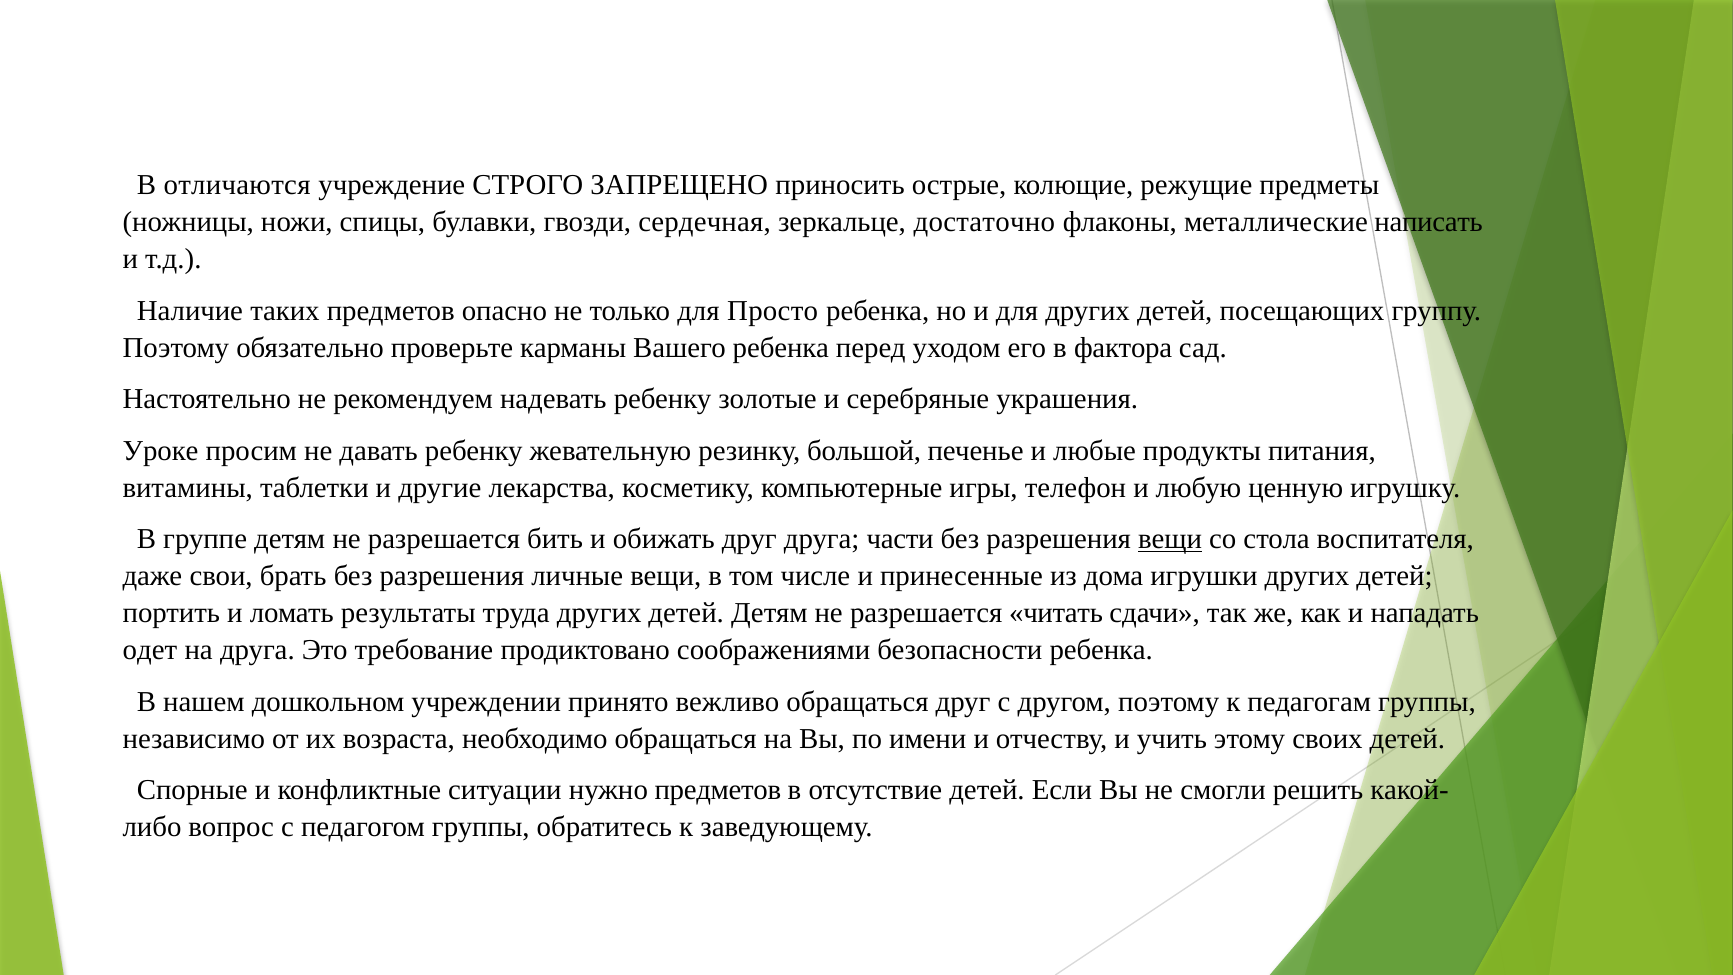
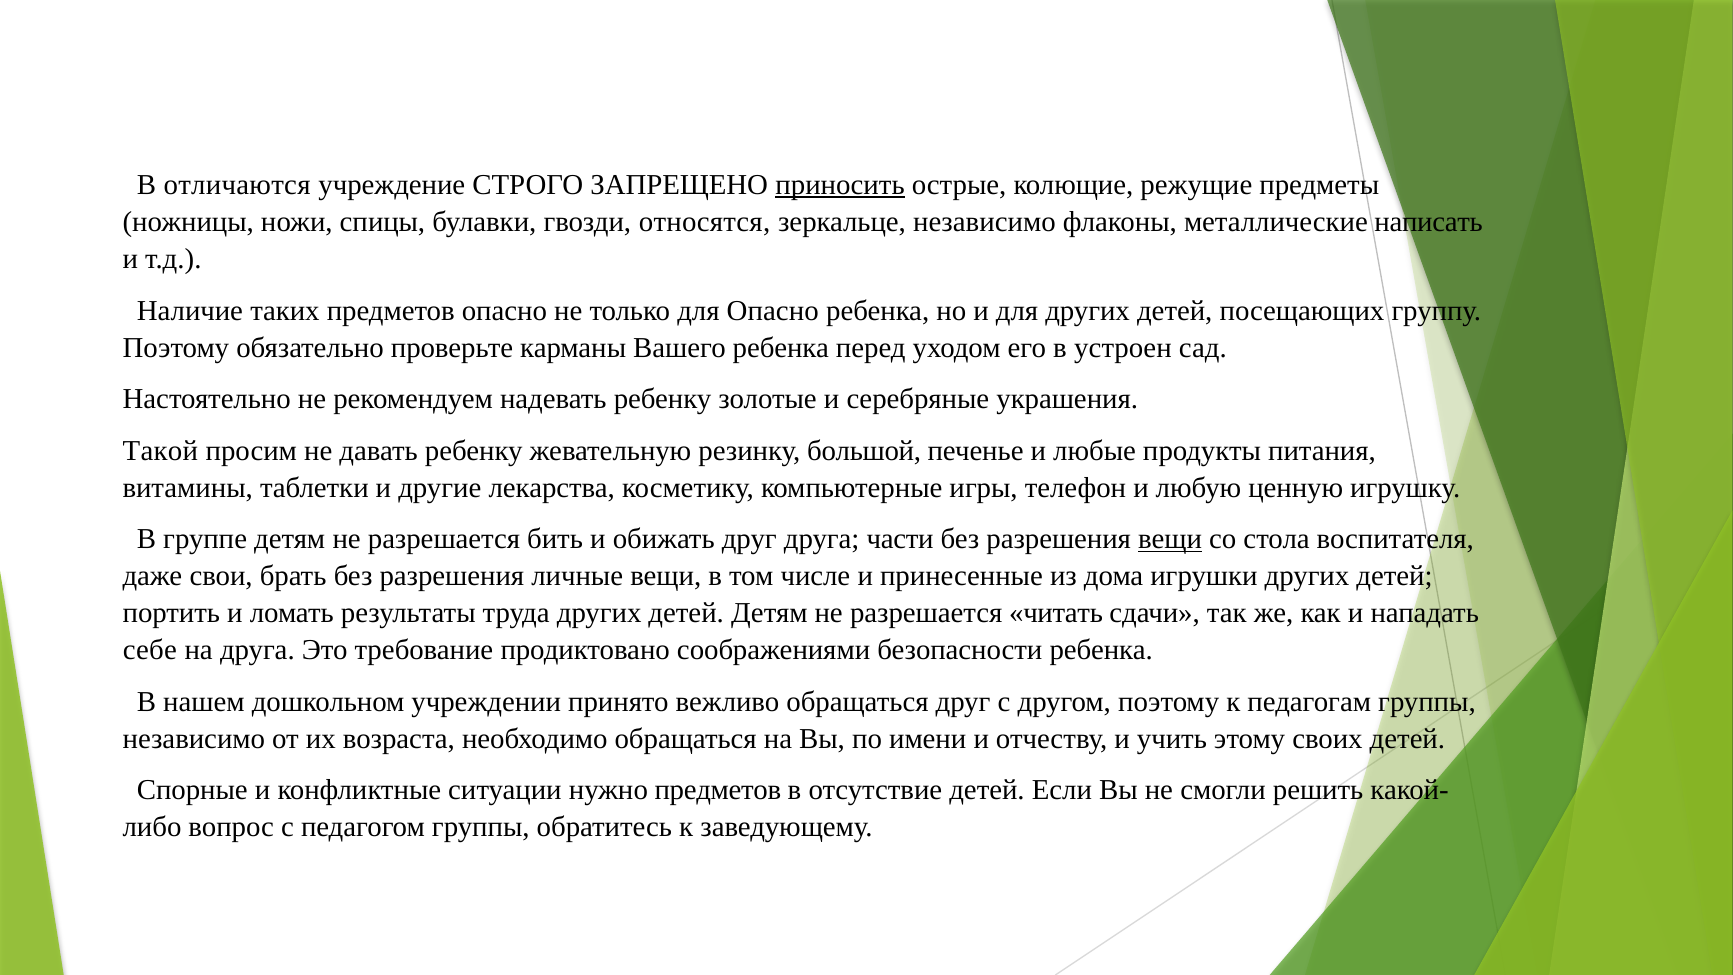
приносить underline: none -> present
сердечная: сердечная -> относятся
зеркальце достаточно: достаточно -> независимо
для Просто: Просто -> Опасно
фактора: фактора -> устроен
Уроке: Уроке -> Такой
одет: одет -> себе
